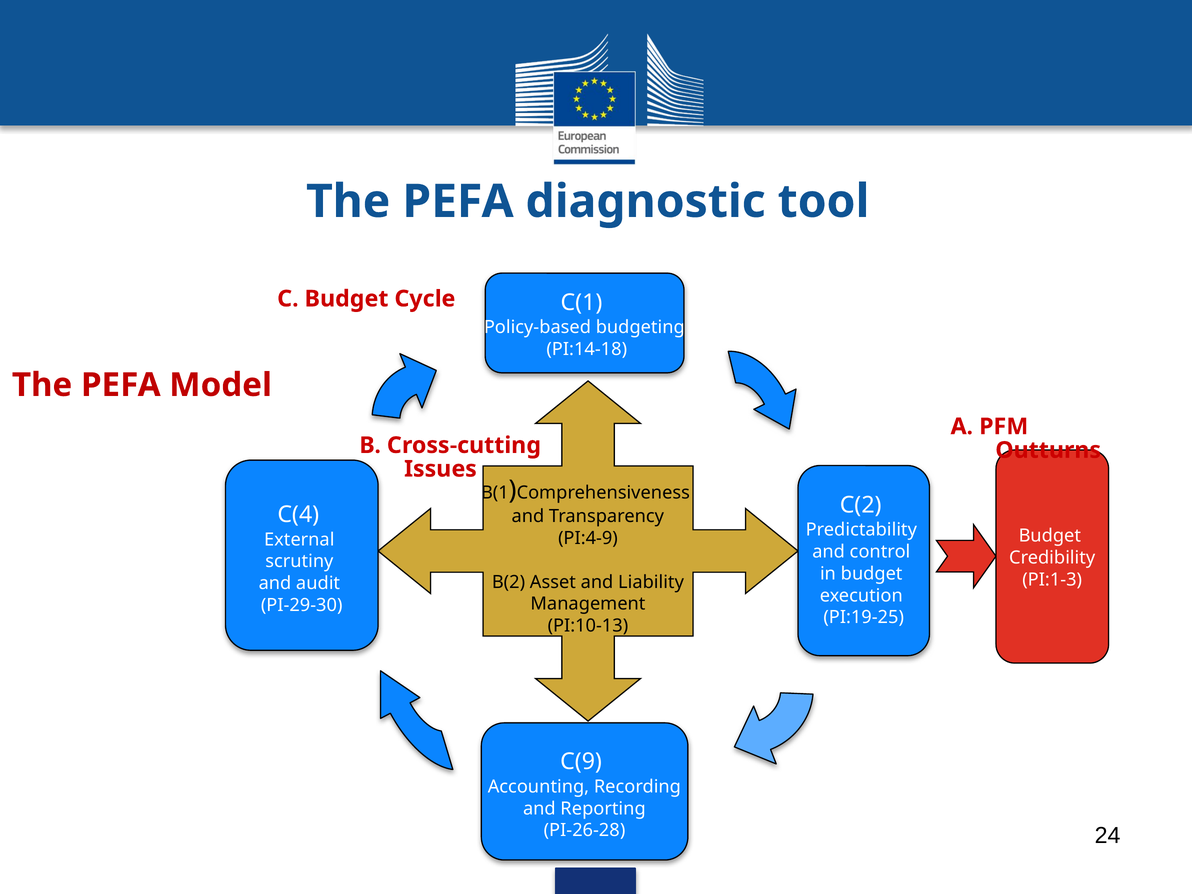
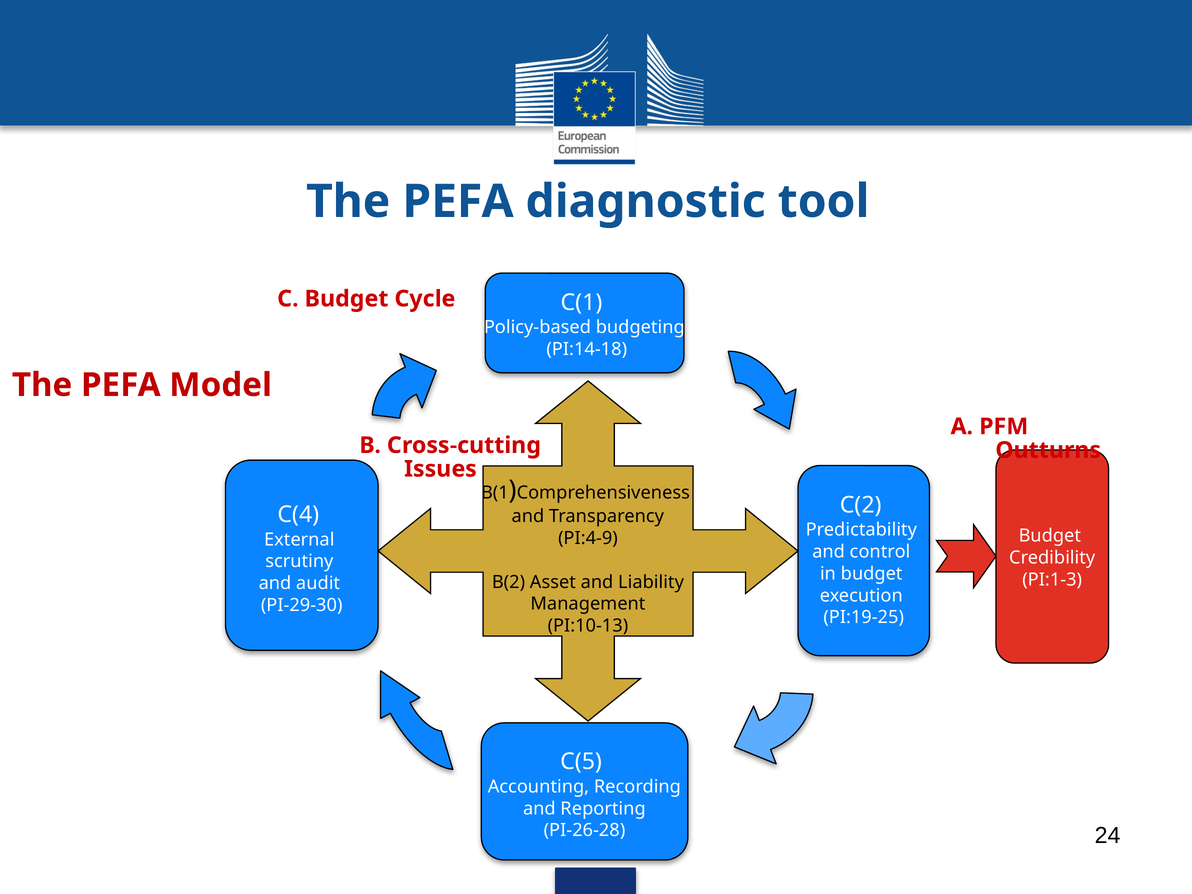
C(9: C(9 -> C(5
